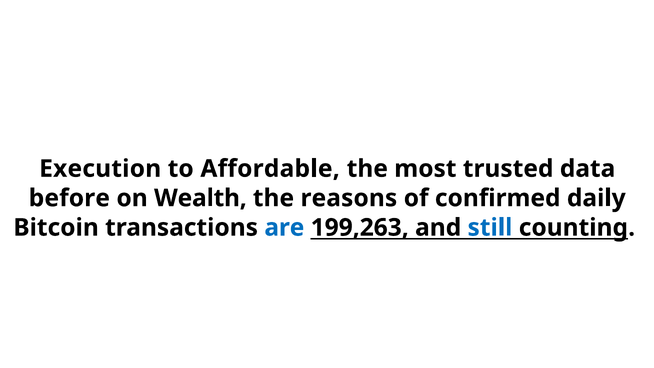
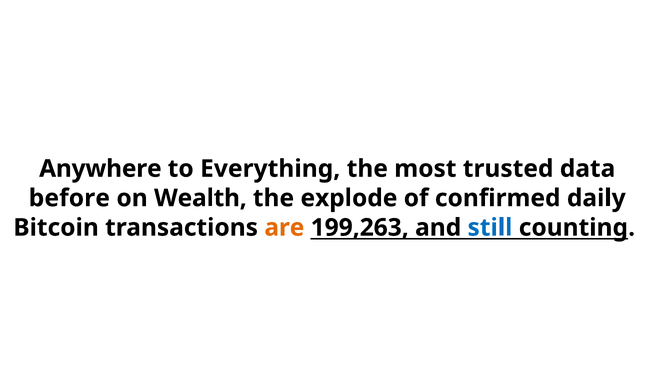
Execution: Execution -> Anywhere
Affordable: Affordable -> Everything
reasons: reasons -> explode
are colour: blue -> orange
